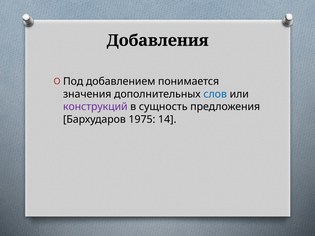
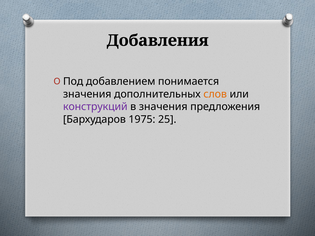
слов colour: blue -> orange
в сущность: сущность -> значения
14: 14 -> 25
